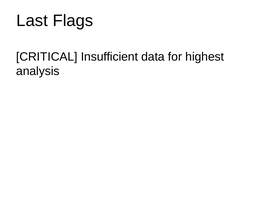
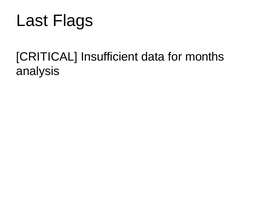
highest: highest -> months
